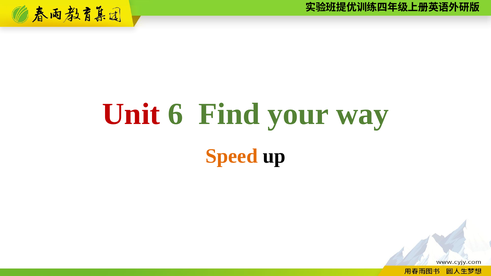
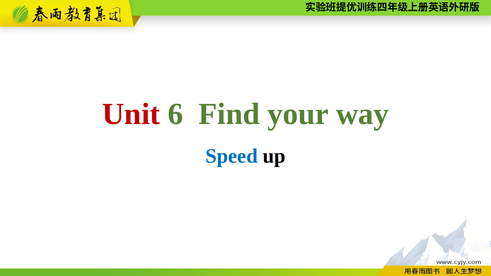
Speed colour: orange -> blue
